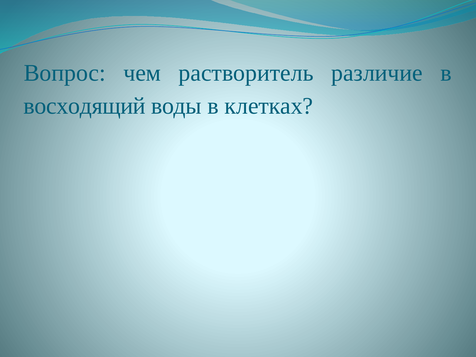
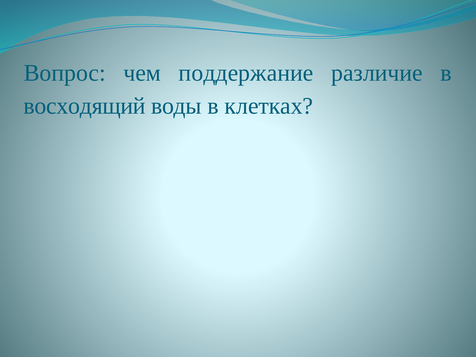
растворитель: растворитель -> поддержание
